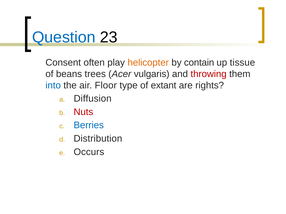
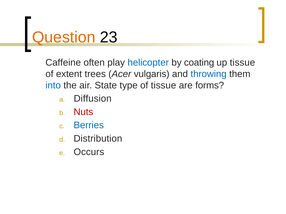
Question colour: blue -> orange
Consent: Consent -> Caffeine
helicopter colour: orange -> blue
contain: contain -> coating
beans: beans -> extent
throwing colour: red -> blue
Floor: Floor -> State
of extant: extant -> tissue
rights: rights -> forms
